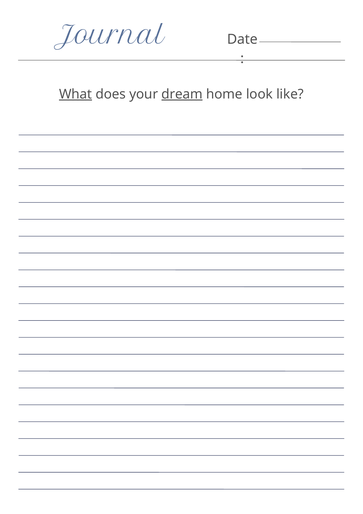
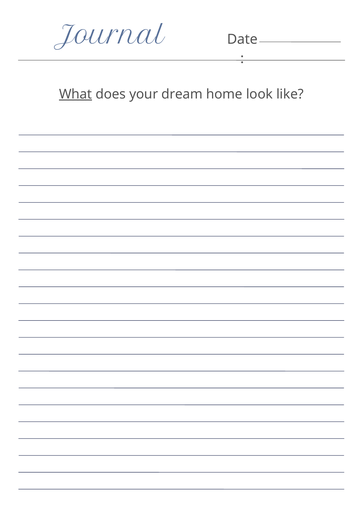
dream underline: present -> none
